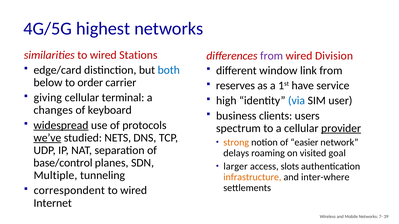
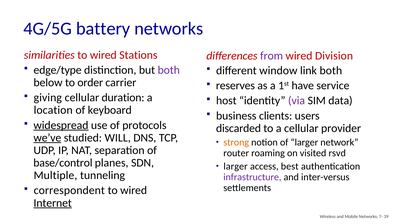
highest: highest -> battery
edge/card: edge/card -> edge/type
both at (169, 70) colour: blue -> purple
link from: from -> both
terminal: terminal -> duration
high: high -> host
via colour: blue -> purple
user: user -> data
changes: changes -> location
spectrum: spectrum -> discarded
provider underline: present -> none
NETS: NETS -> WILL
of easier: easier -> larger
delays: delays -> router
goal: goal -> rsvd
slots: slots -> best
infrastructure colour: orange -> purple
inter-where: inter-where -> inter-versus
Internet underline: none -> present
